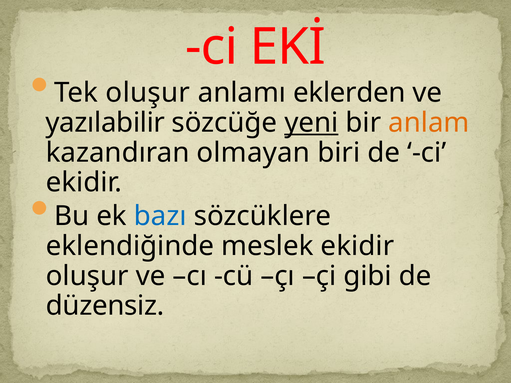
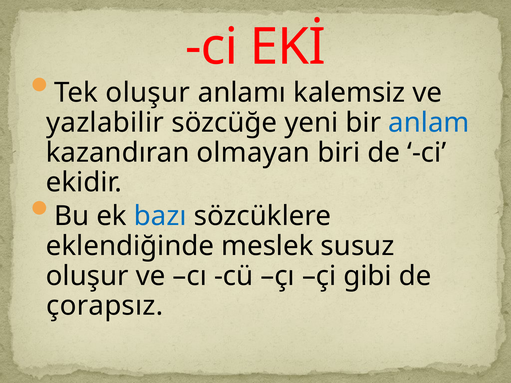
eklerden: eklerden -> kalemsiz
yazılabilir: yazılabilir -> yazlabilir
yeni underline: present -> none
anlam colour: orange -> blue
meslek ekidir: ekidir -> susuz
düzensiz: düzensiz -> çorapsız
